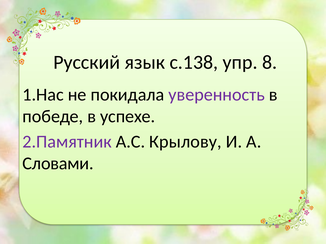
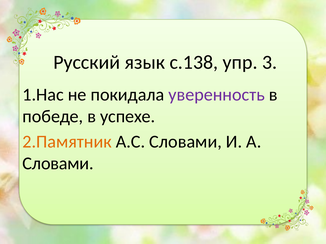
8: 8 -> 3
2.Памятник colour: purple -> orange
А.С Крылову: Крылову -> Словами
